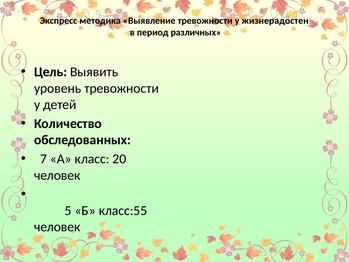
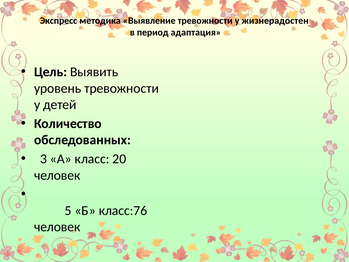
различных: различных -> адаптация
7: 7 -> 3
класс:55: класс:55 -> класс:76
